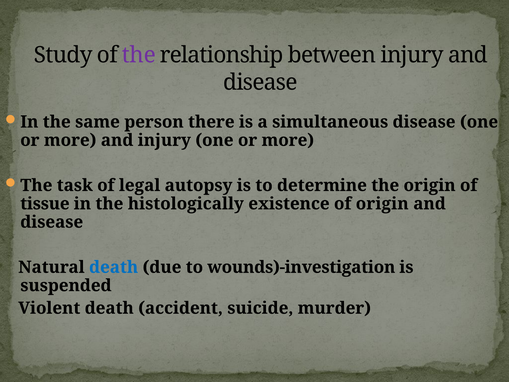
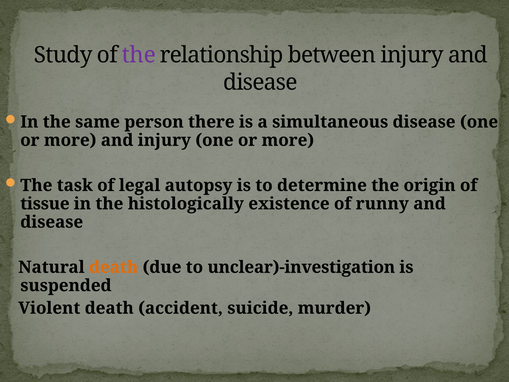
of origin: origin -> runny
death at (114, 267) colour: blue -> orange
wounds)-investigation: wounds)-investigation -> unclear)-investigation
